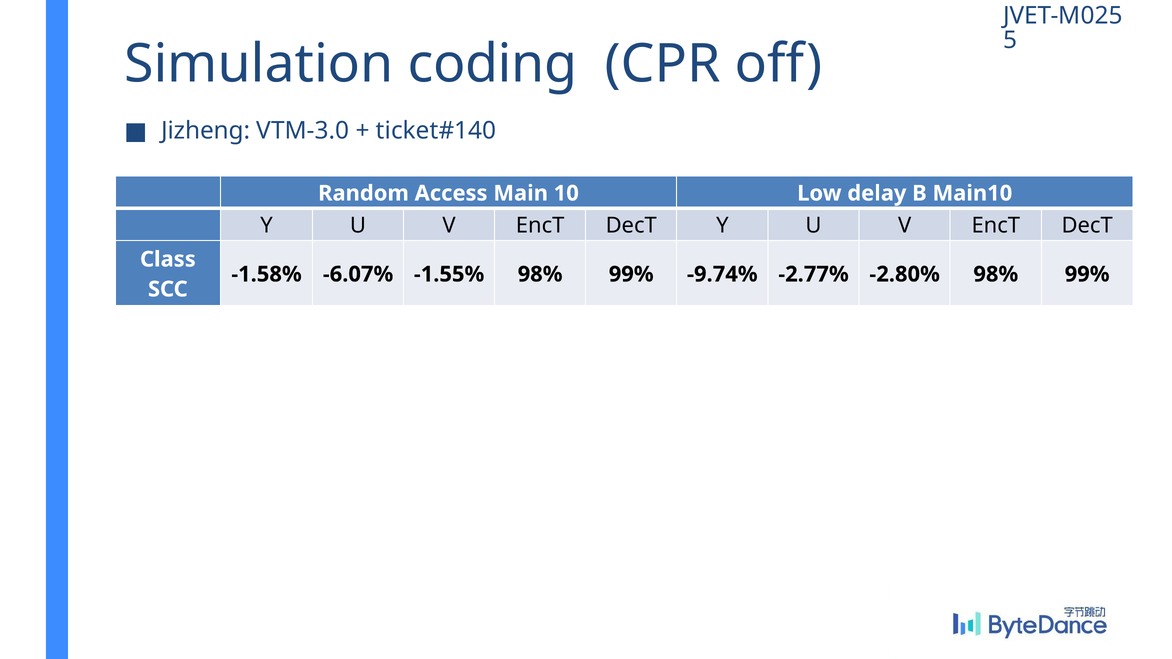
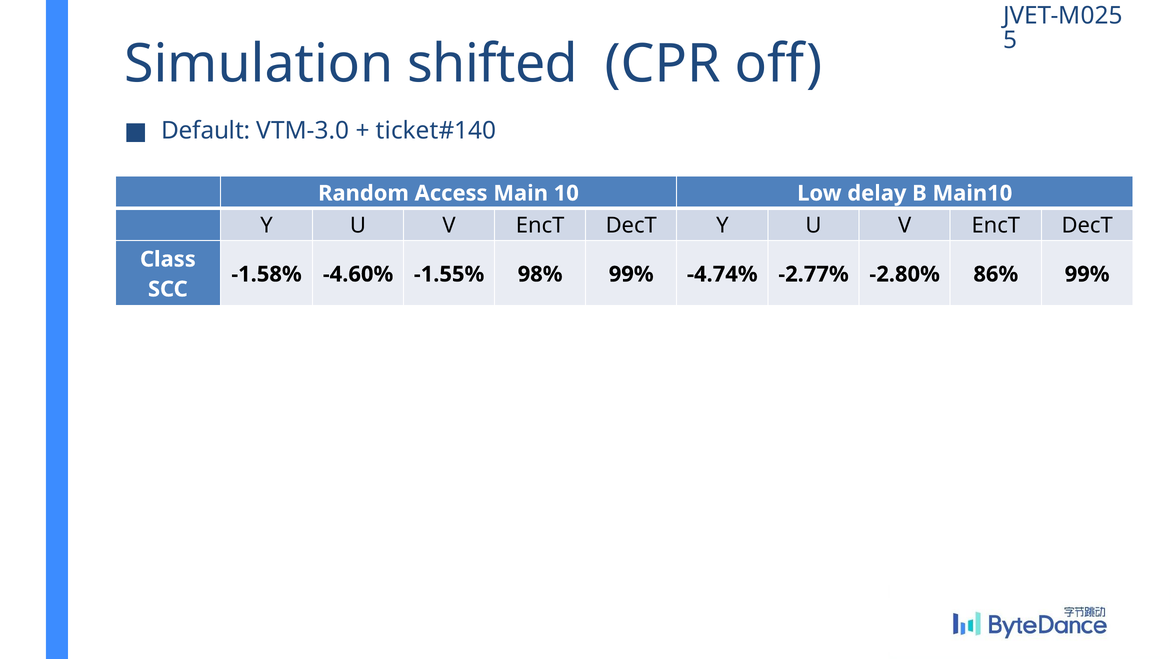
coding: coding -> shifted
Jizheng: Jizheng -> Default
-6.07%: -6.07% -> -4.60%
-9.74%: -9.74% -> -4.74%
-2.80% 98%: 98% -> 86%
